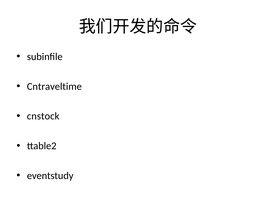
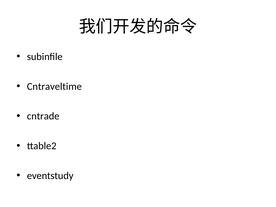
cnstock: cnstock -> cntrade
